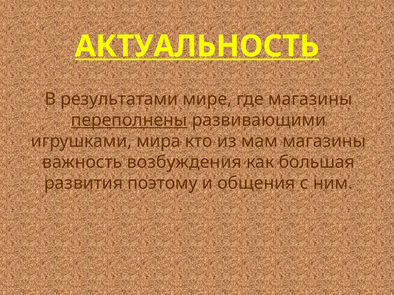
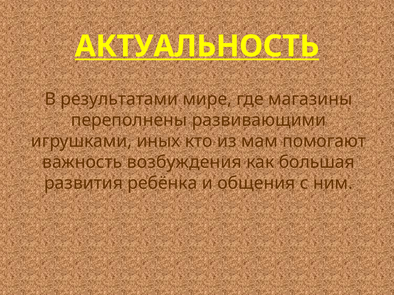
переполнены underline: present -> none
мира: мира -> иных
мам магазины: магазины -> помогают
поэтому: поэтому -> ребёнка
